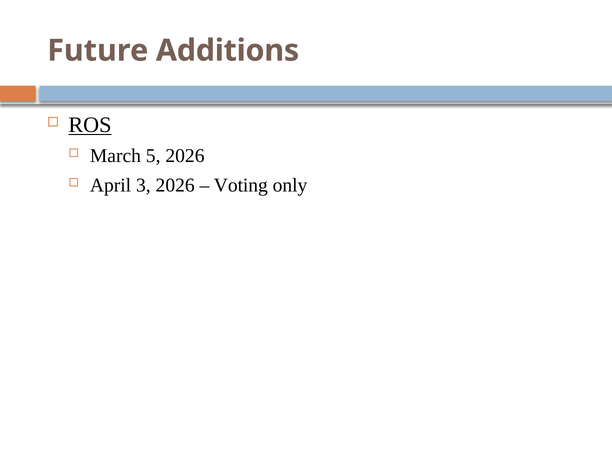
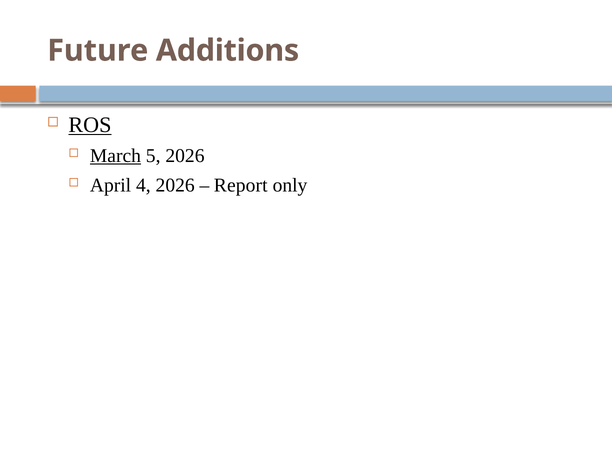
March underline: none -> present
3: 3 -> 4
Voting: Voting -> Report
